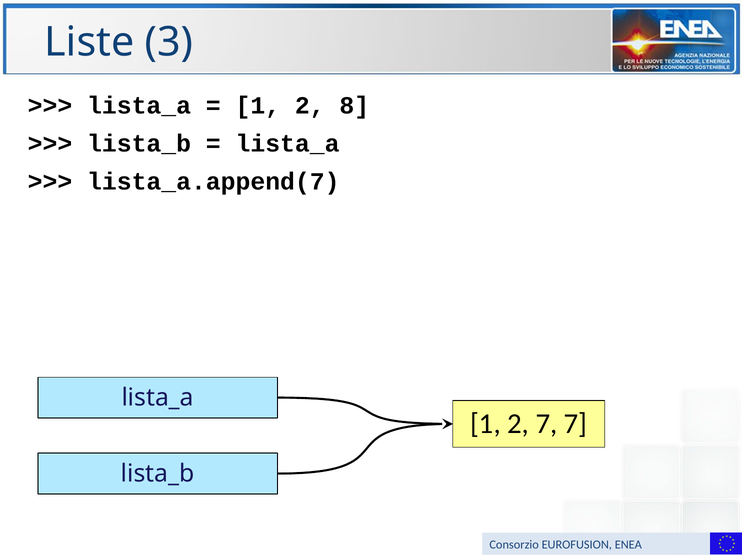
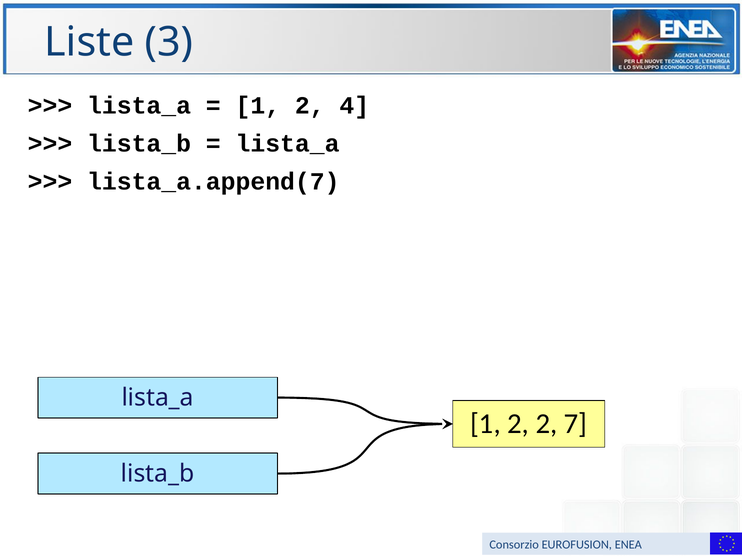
8: 8 -> 4
2 7: 7 -> 2
